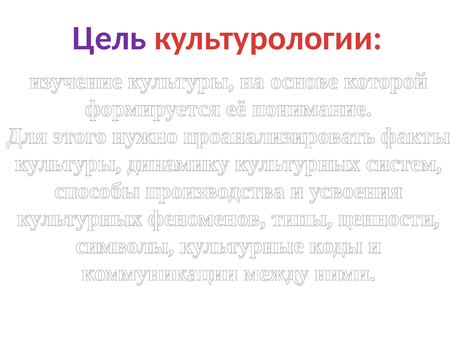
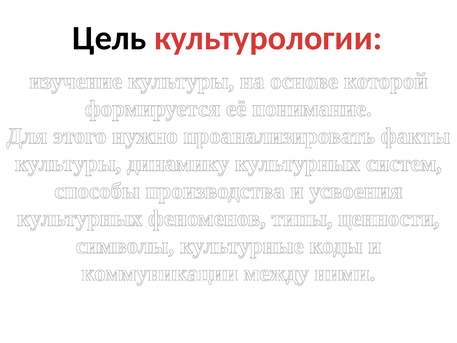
Цель colour: purple -> black
